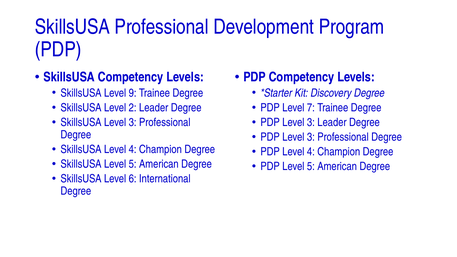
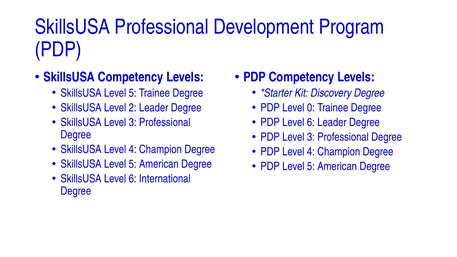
9 at (133, 93): 9 -> 5
7: 7 -> 0
3 at (311, 122): 3 -> 6
